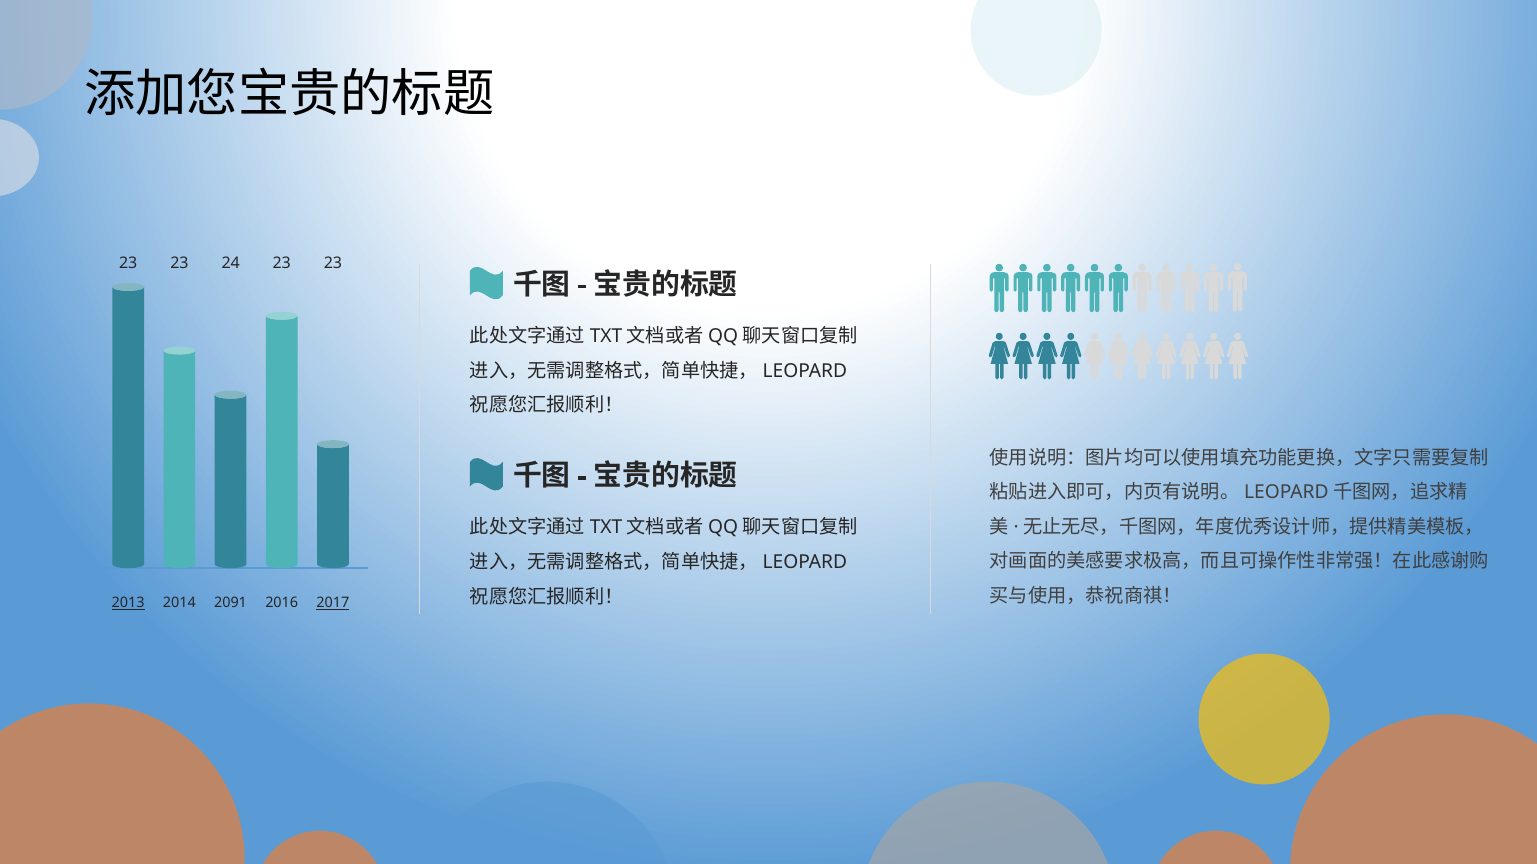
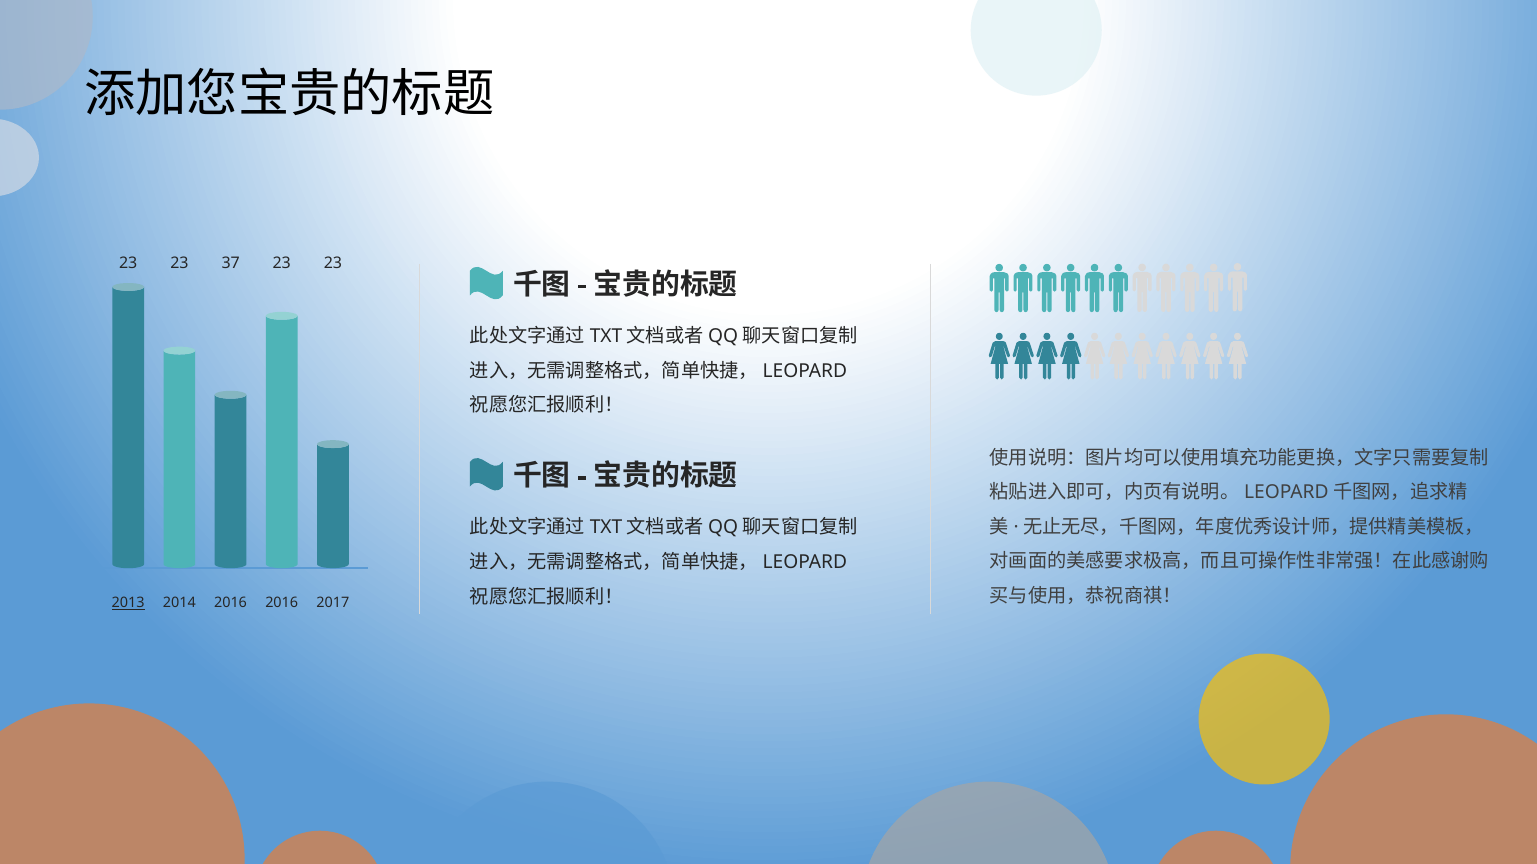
24: 24 -> 37
2014 2091: 2091 -> 2016
2017 underline: present -> none
